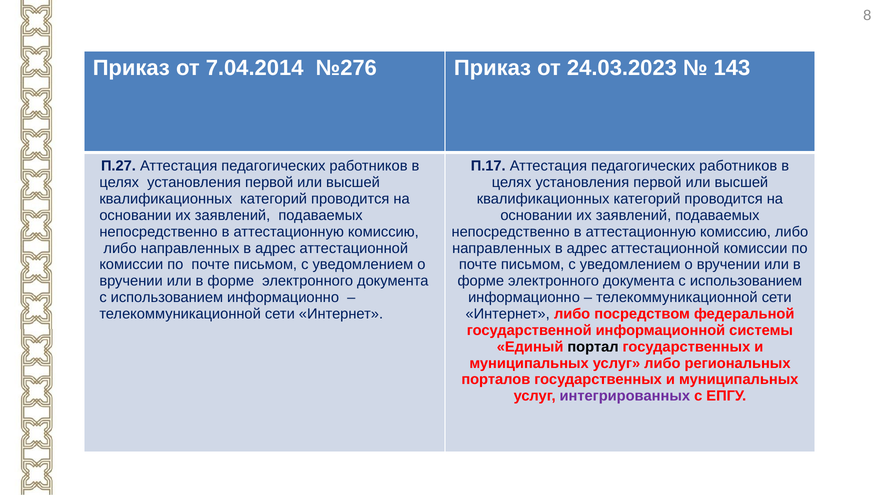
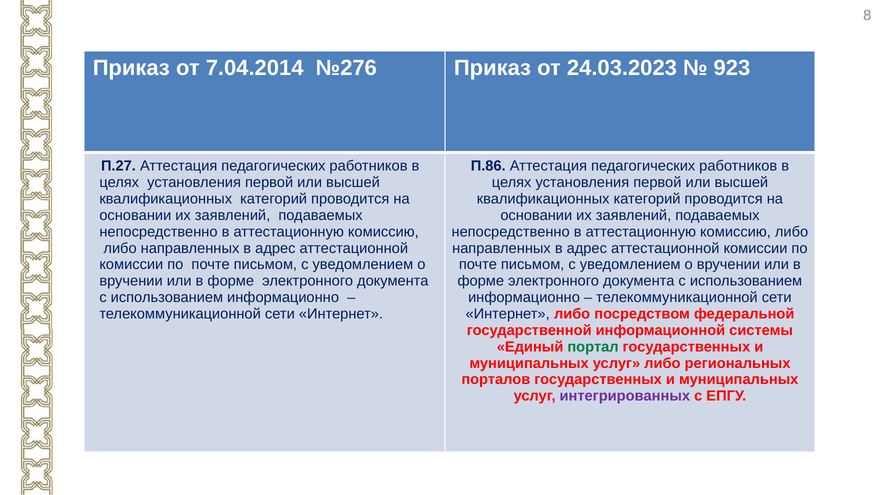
143: 143 -> 923
П.17: П.17 -> П.86
портал colour: black -> green
